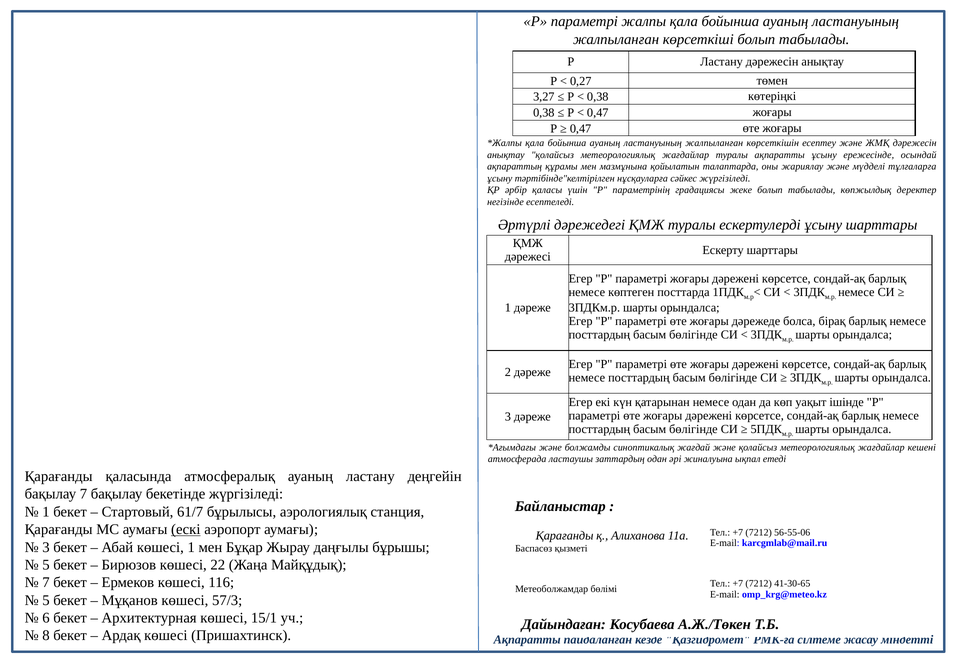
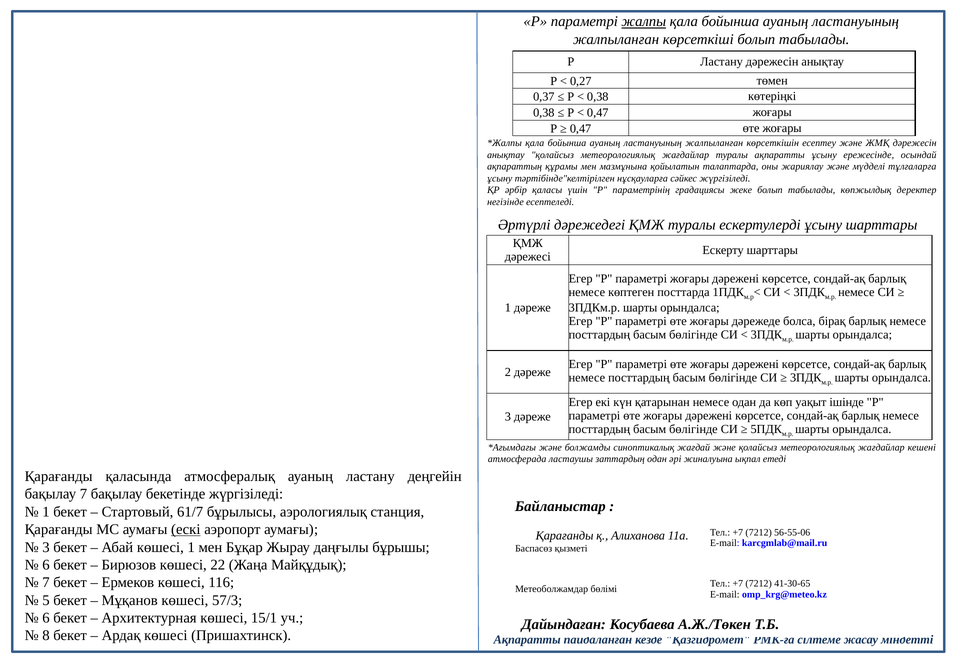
жалпы underline: none -> present
3,27: 3,27 -> 0,37
5 at (46, 564): 5 -> 6
